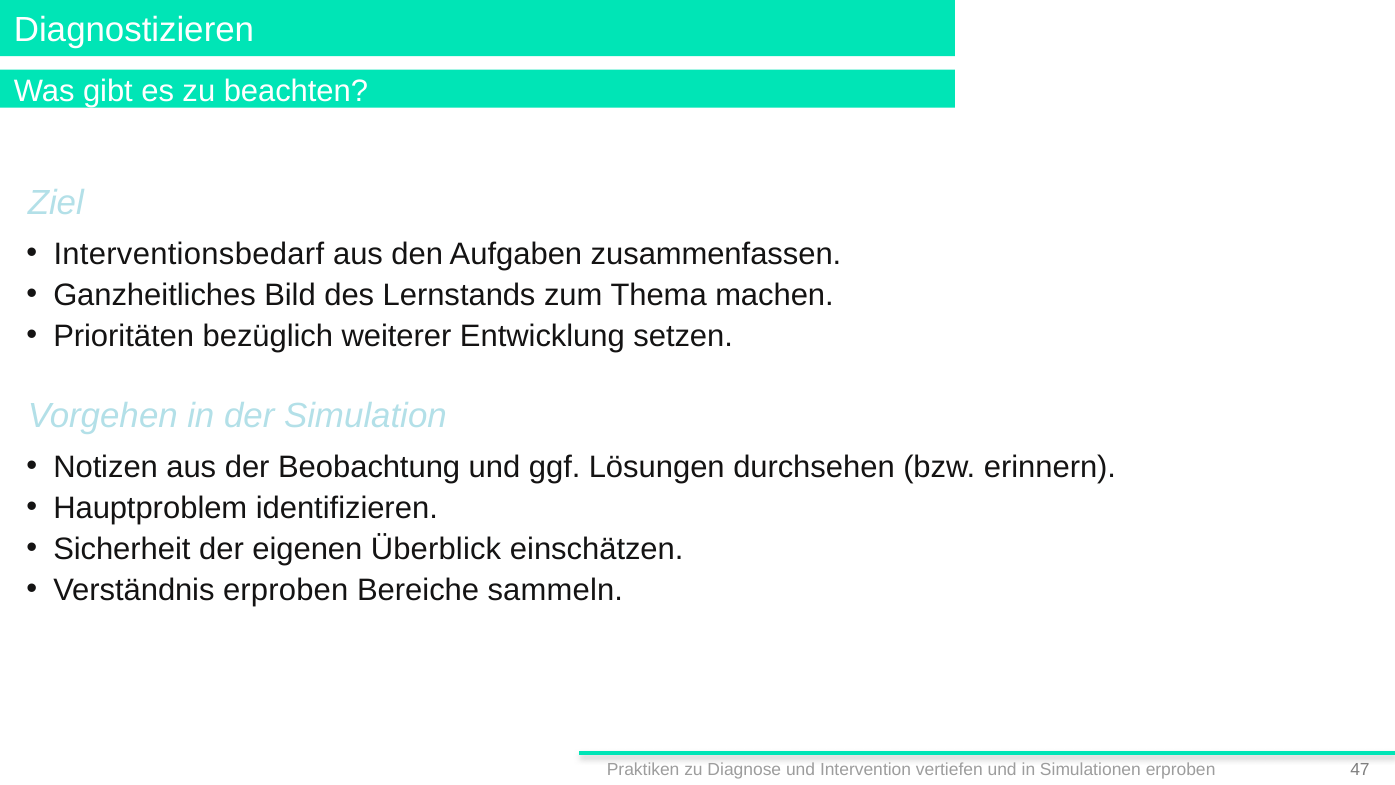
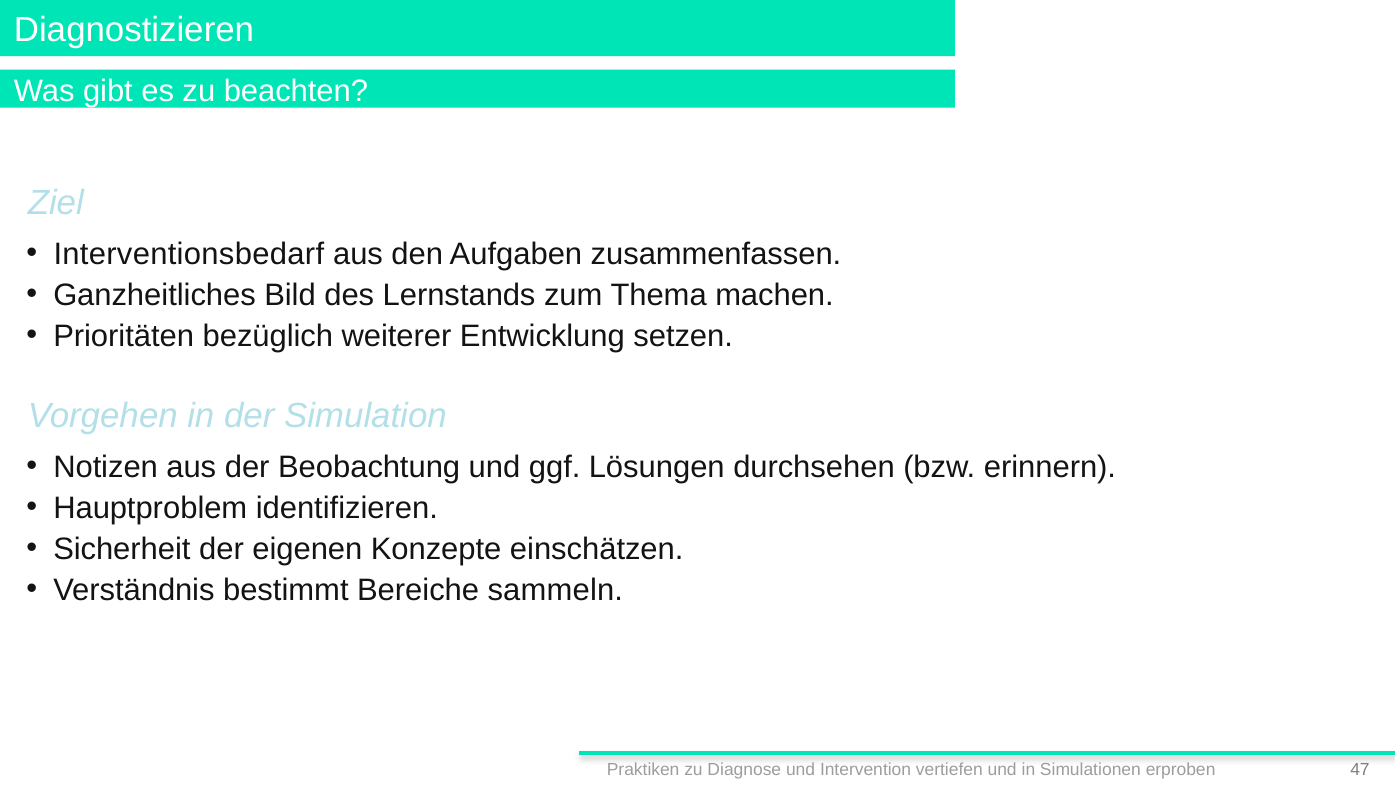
Überblick: Überblick -> Konzepte
Verständnis erproben: erproben -> bestimmt
